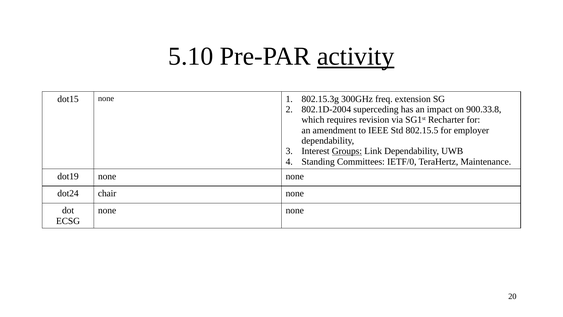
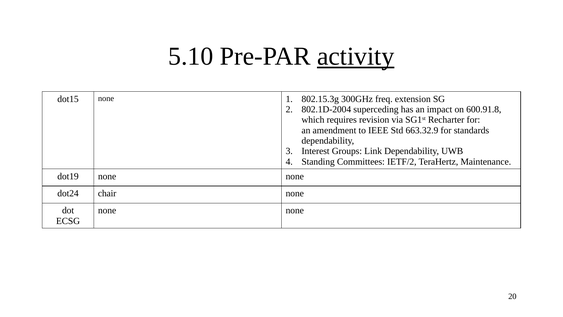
900.33.8: 900.33.8 -> 600.91.8
802.15.5: 802.15.5 -> 663.32.9
employer: employer -> standards
Groups underline: present -> none
IETF/0: IETF/0 -> IETF/2
